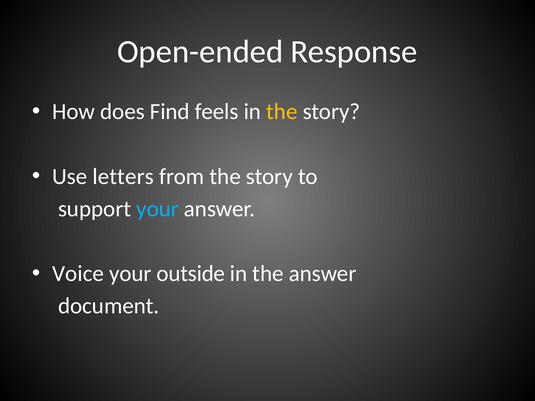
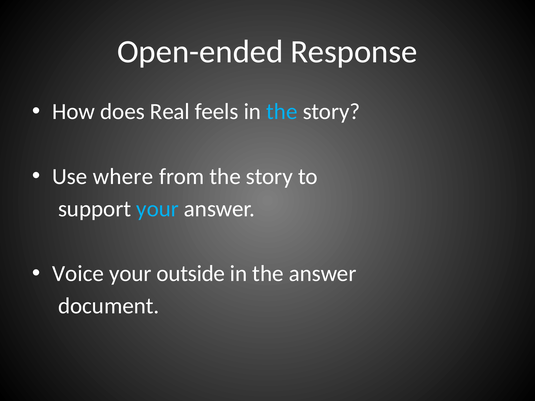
Find: Find -> Real
the at (282, 112) colour: yellow -> light blue
letters: letters -> where
